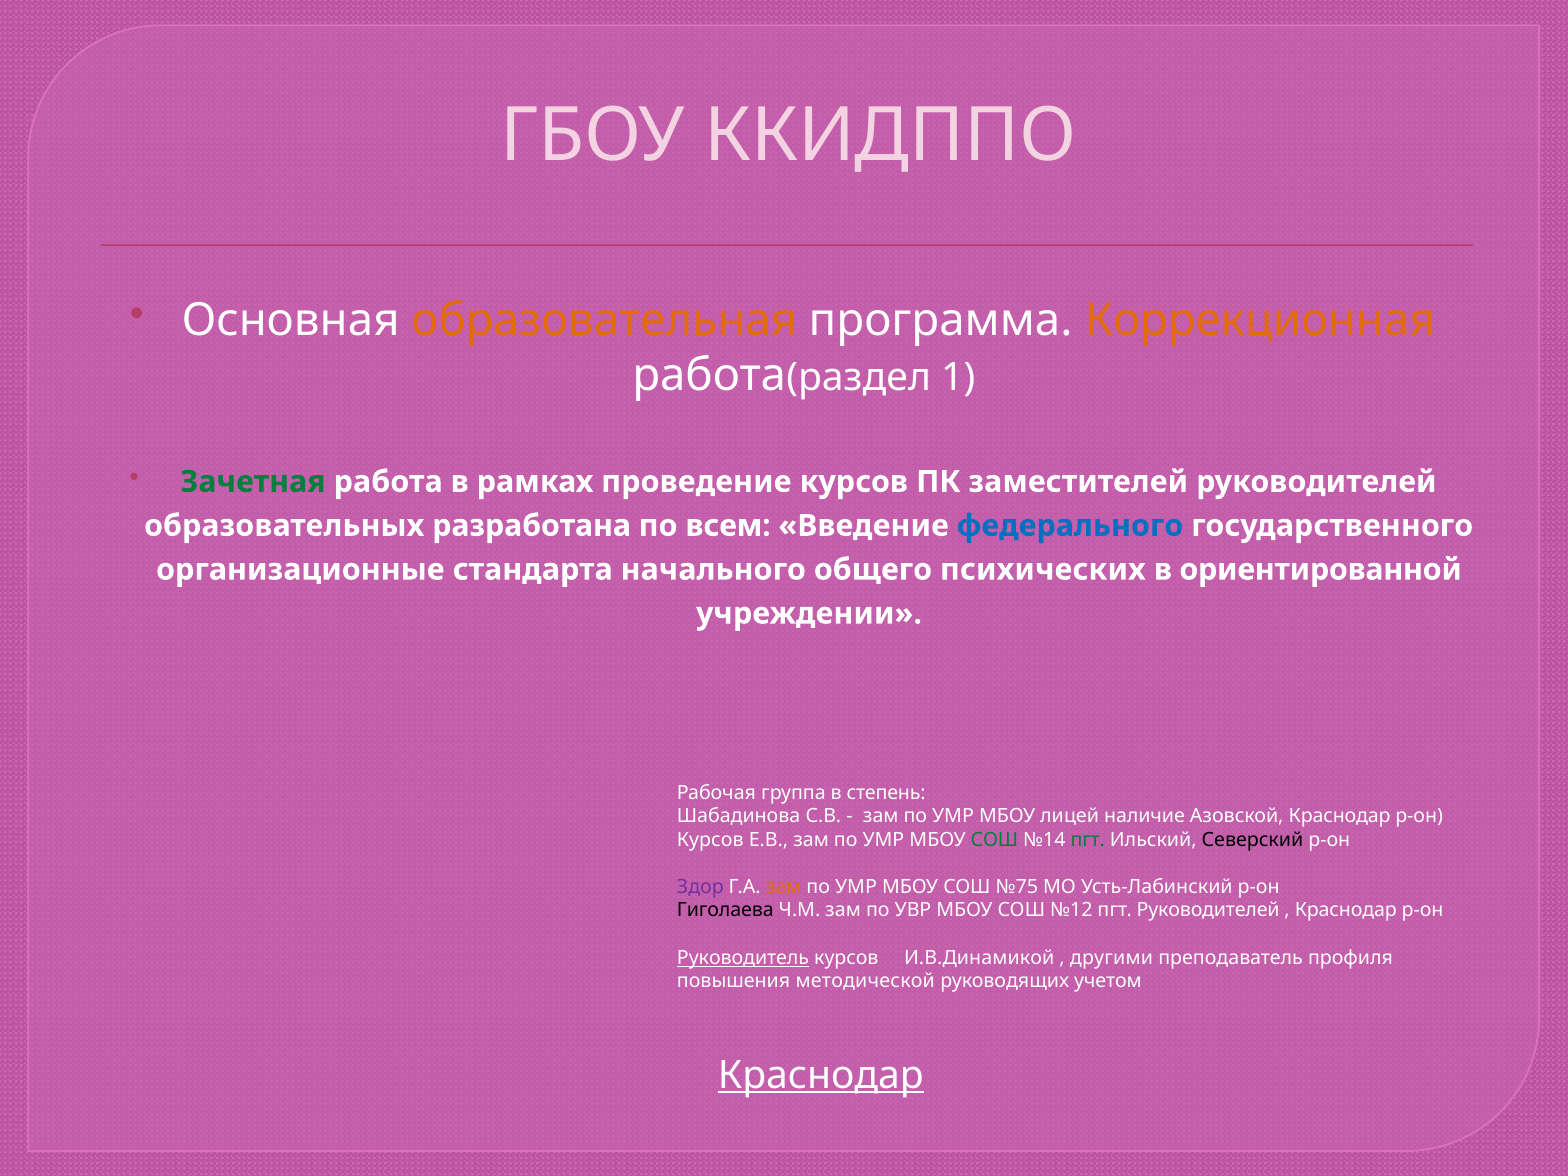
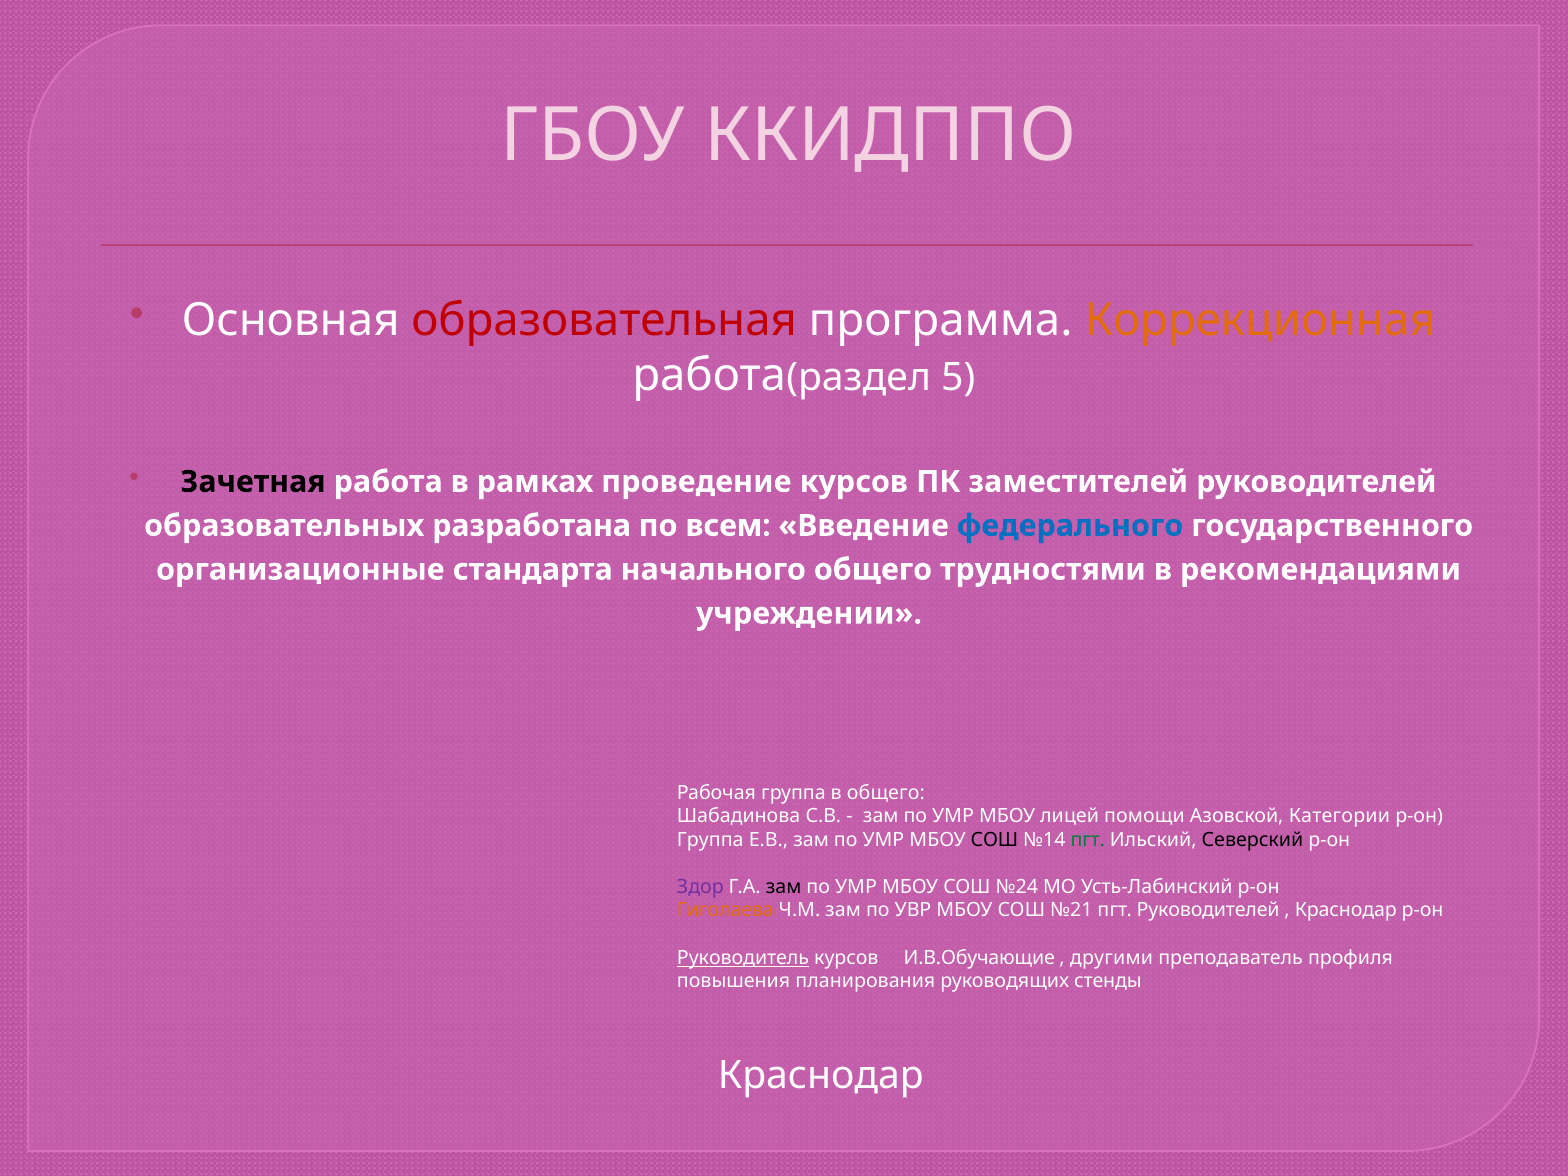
образовательная colour: orange -> red
1: 1 -> 5
Зачетная colour: green -> black
психических: психических -> трудностями
ориентированной: ориентированной -> рекомендациями
в степень: степень -> общего
наличие: наличие -> помощи
Азовской Краснодар: Краснодар -> Категории
Курсов at (710, 840): Курсов -> Группа
СОШ at (994, 840) colour: green -> black
зам at (784, 887) colour: orange -> black
№75: №75 -> №24
Гиголаева colour: black -> orange
№12: №12 -> №21
И.В.Динамикой: И.В.Динамикой -> И.В.Обучающие
методической: методической -> планирования
учетом: учетом -> стенды
Краснодар at (821, 1075) underline: present -> none
